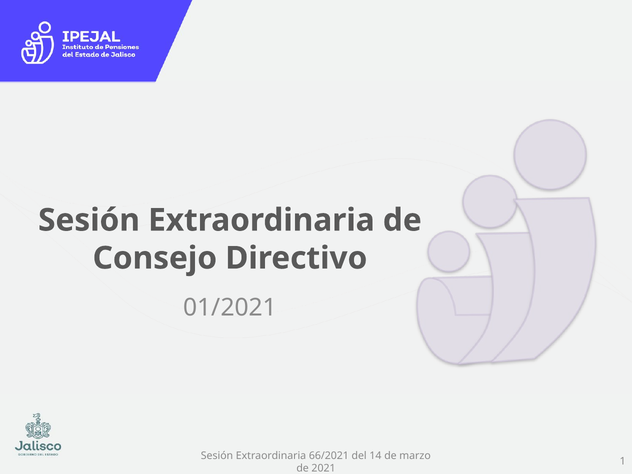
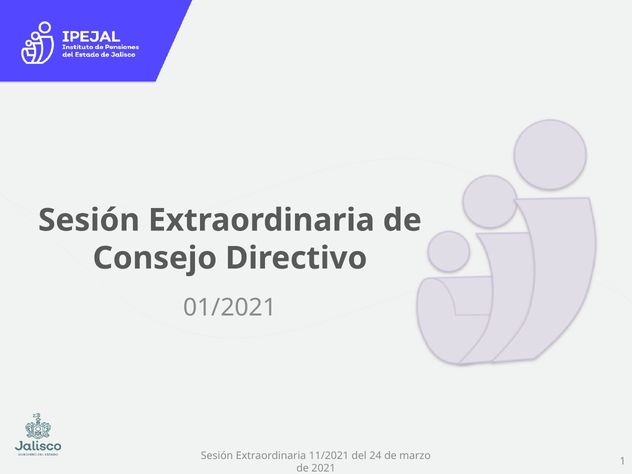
66/2021: 66/2021 -> 11/2021
14: 14 -> 24
